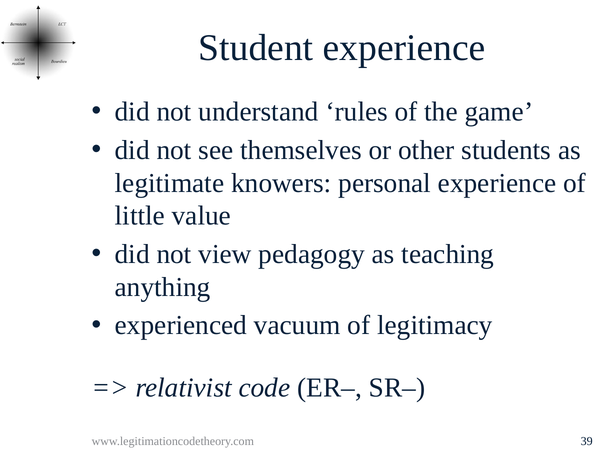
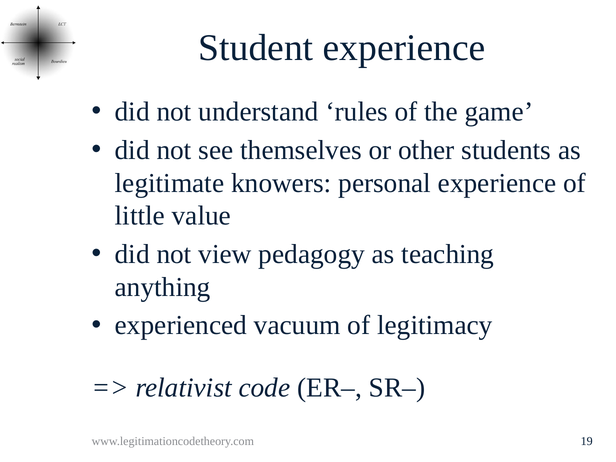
39: 39 -> 19
